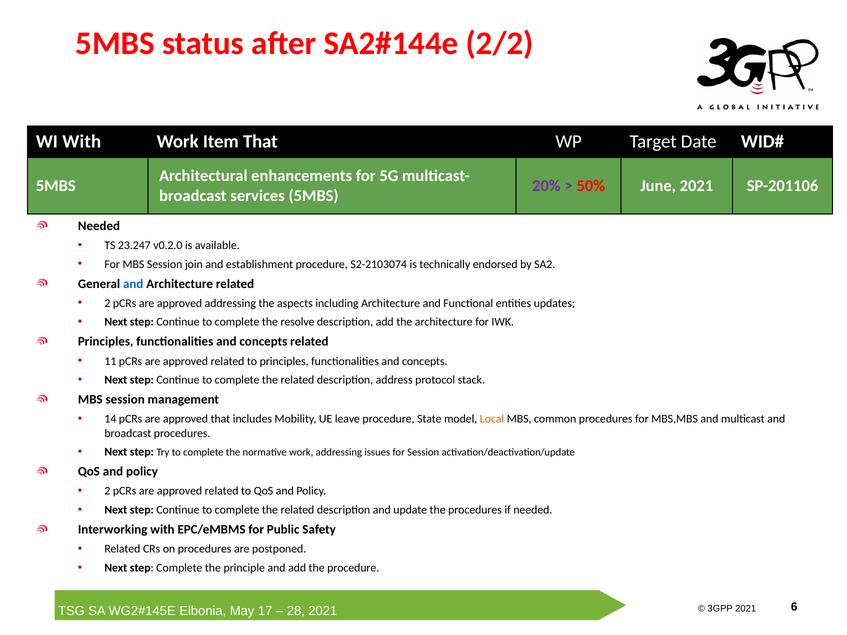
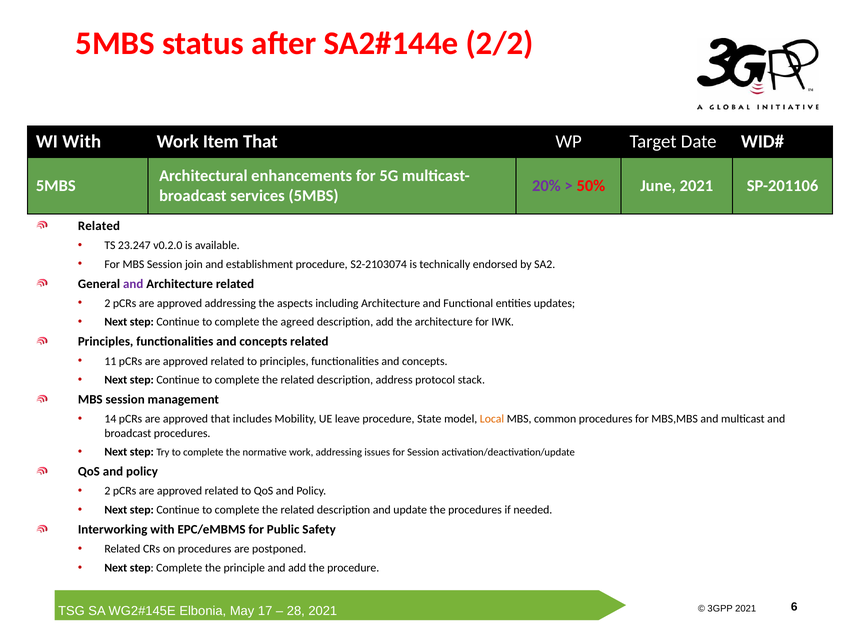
Needed at (99, 226): Needed -> Related
and at (133, 284) colour: blue -> purple
resolve: resolve -> agreed
